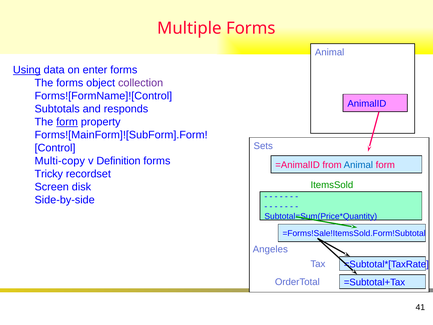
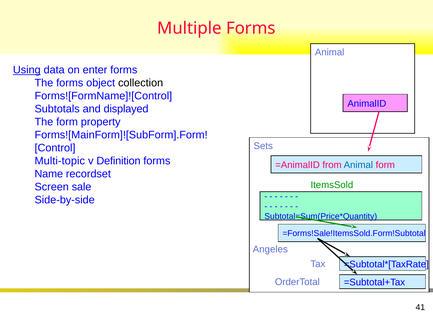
collection colour: purple -> black
responds: responds -> displayed
form at (67, 122) underline: present -> none
Multi-copy: Multi-copy -> Multi-topic
Tricky: Tricky -> Name
disk: disk -> sale
